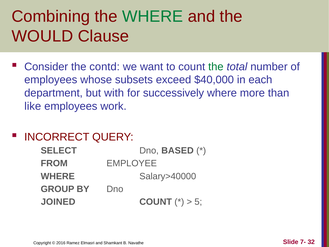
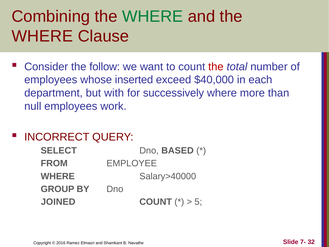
WOULD at (42, 36): WOULD -> WHERE
contd: contd -> follow
the at (216, 67) colour: green -> red
subsets: subsets -> inserted
like: like -> null
